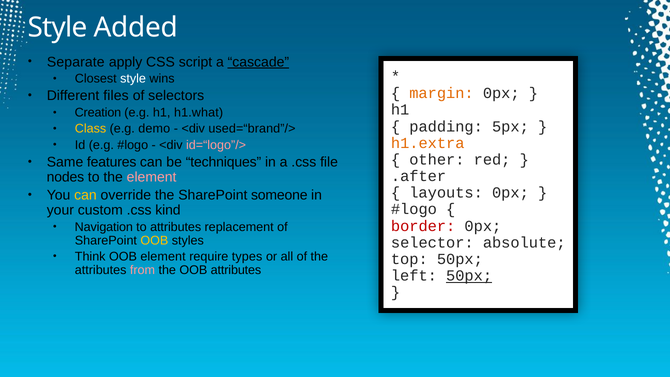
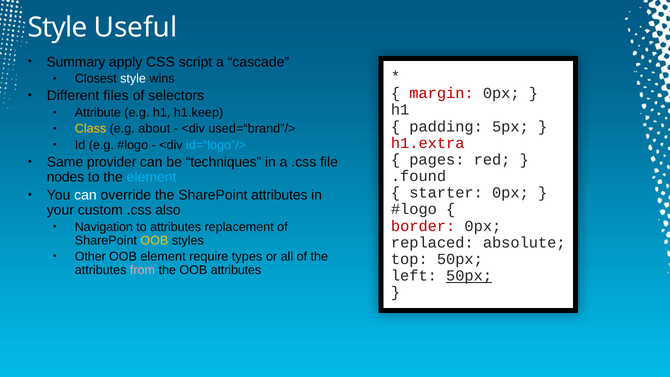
Added: Added -> Useful
Separate: Separate -> Summary
cascade underline: present -> none
margin colour: orange -> red
Creation: Creation -> Attribute
h1.what: h1.what -> h1.keep
demo: demo -> about
h1.extra colour: orange -> red
id=“logo”/> colour: pink -> light blue
other: other -> pages
features: features -> provider
.after: .after -> .found
element at (152, 177) colour: pink -> light blue
layouts: layouts -> starter
can at (85, 195) colour: yellow -> white
SharePoint someone: someone -> attributes
kind: kind -> also
selector: selector -> replaced
Think: Think -> Other
